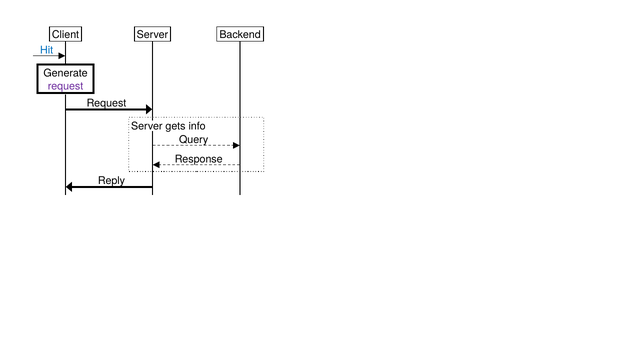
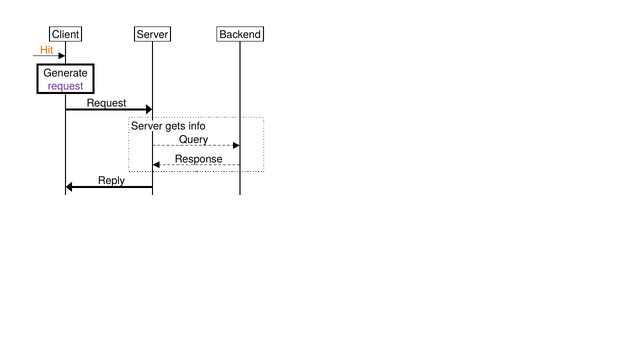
Hit colour: blue -> orange
